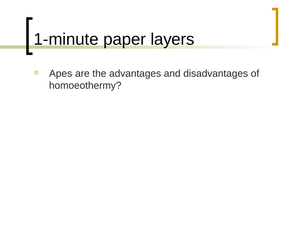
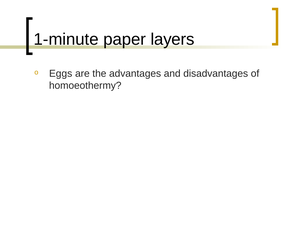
Apes: Apes -> Eggs
